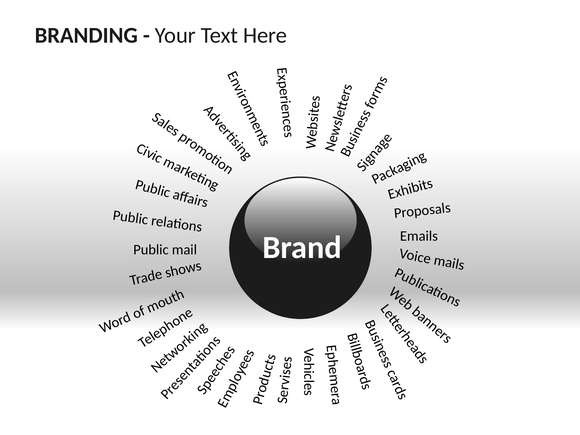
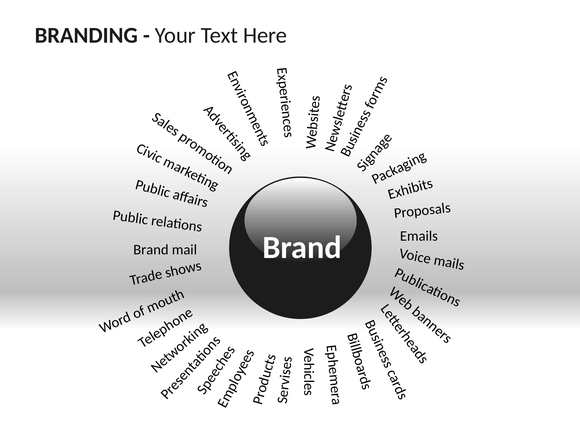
Public at (151, 250): Public -> Brand
